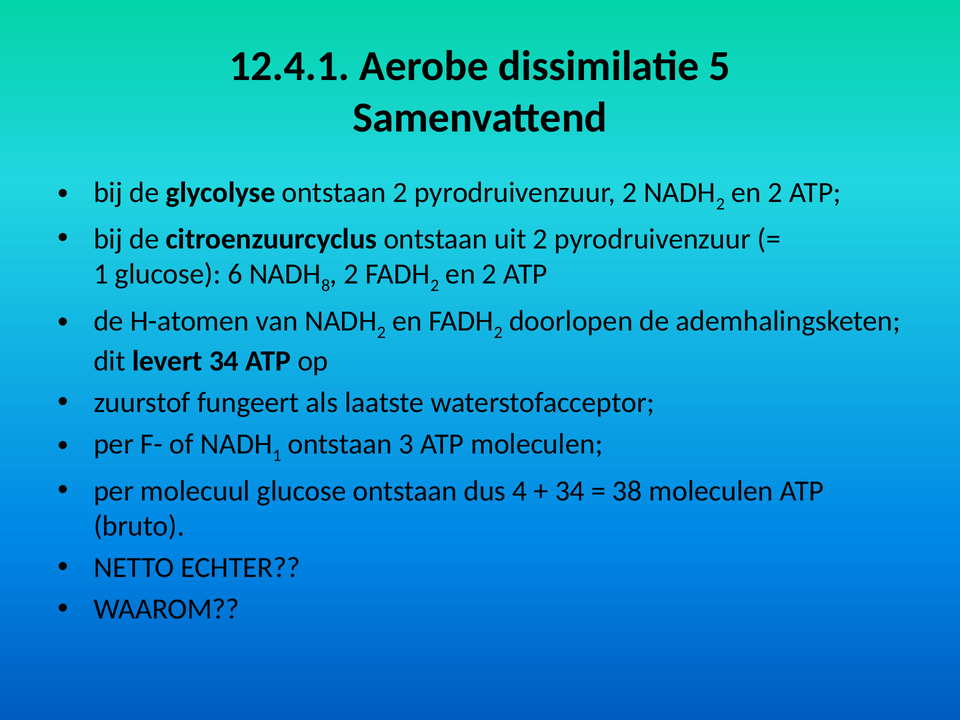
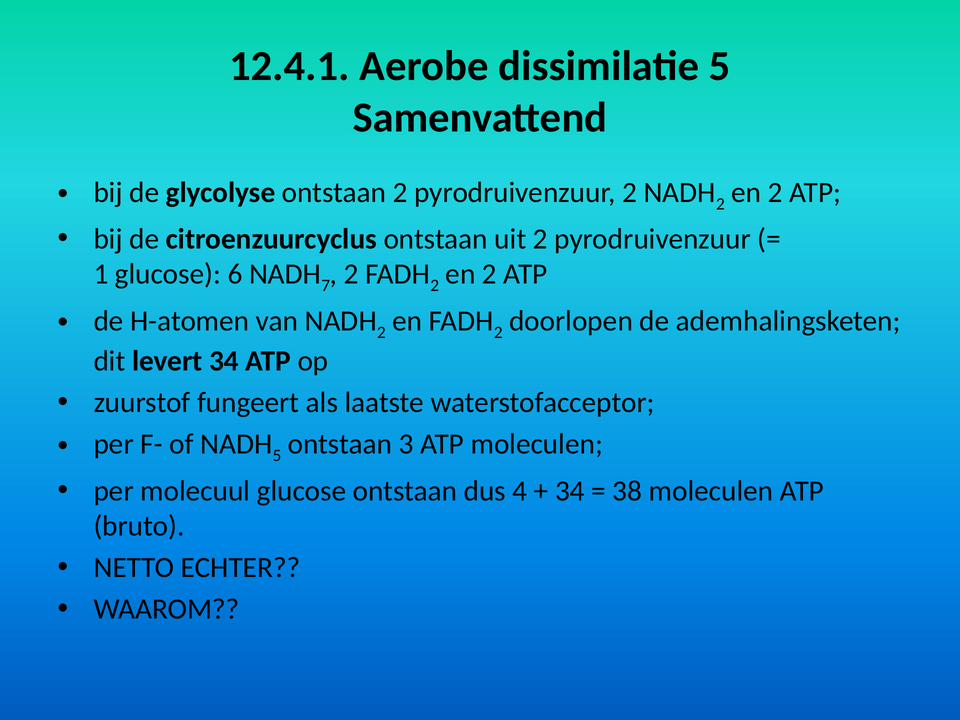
8: 8 -> 7
1 at (277, 456): 1 -> 5
